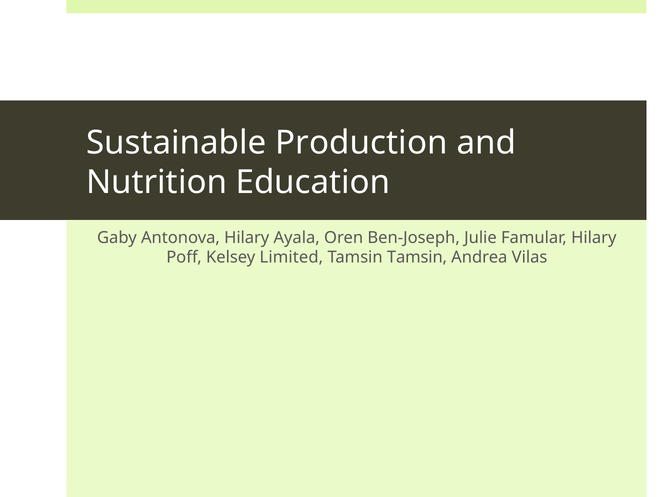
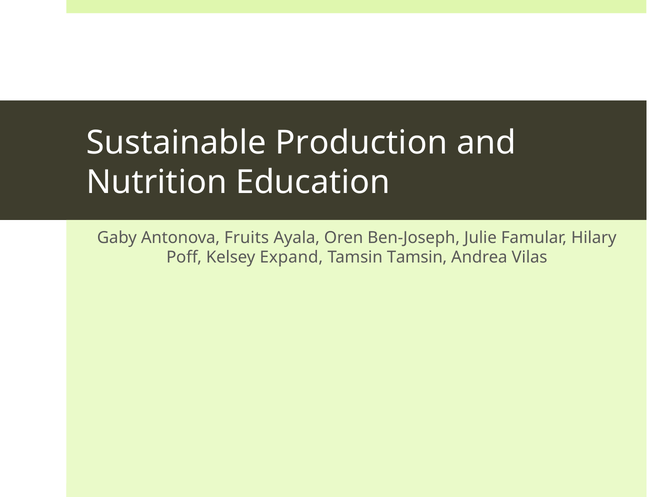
Antonova Hilary: Hilary -> Fruits
Limited: Limited -> Expand
